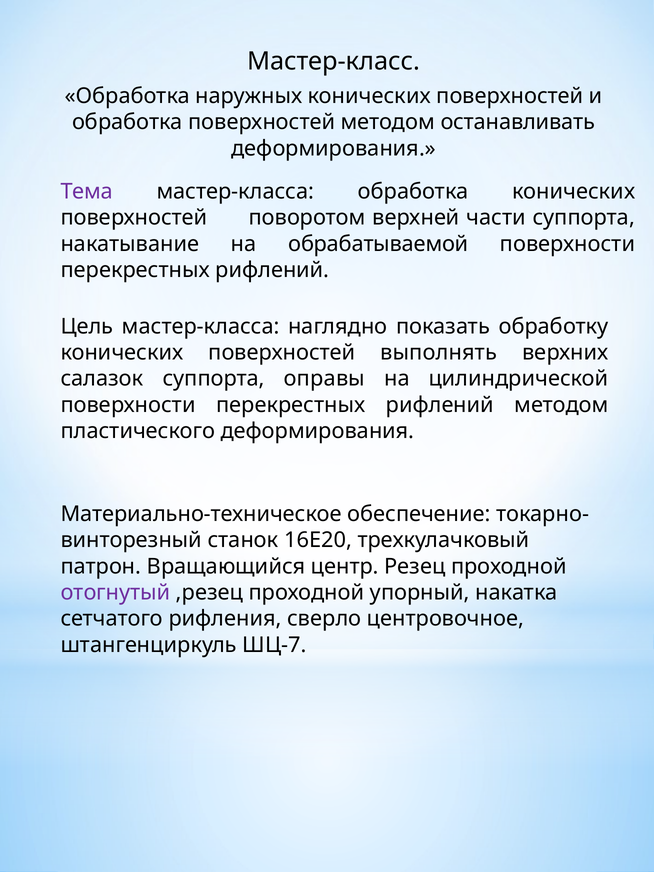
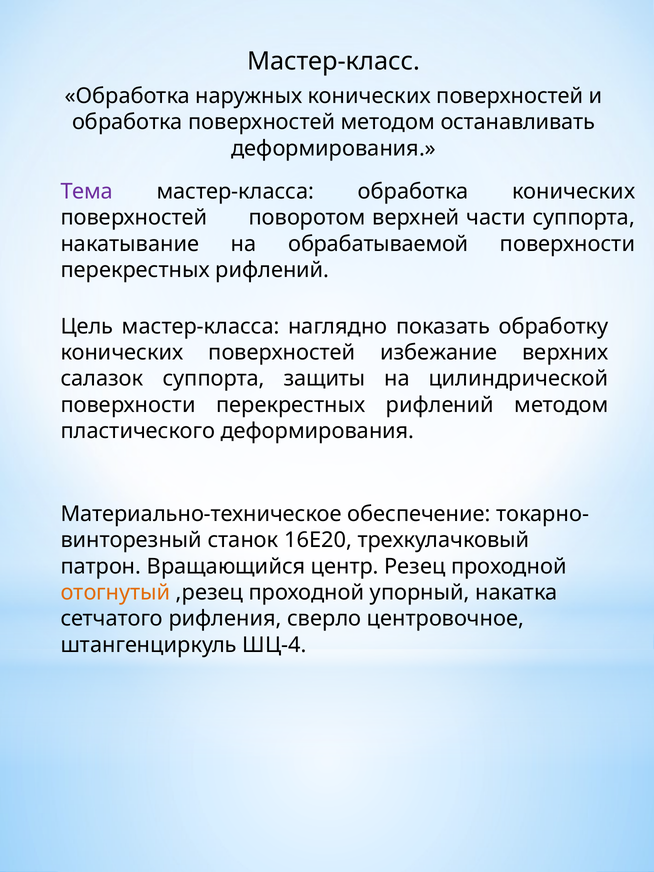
выполнять: выполнять -> избежание
оправы: оправы -> защиты
отогнутый colour: purple -> orange
ШЦ-7: ШЦ-7 -> ШЦ-4
